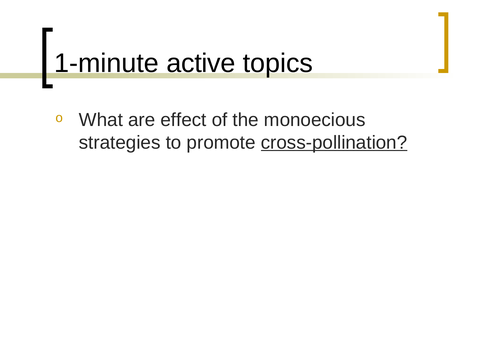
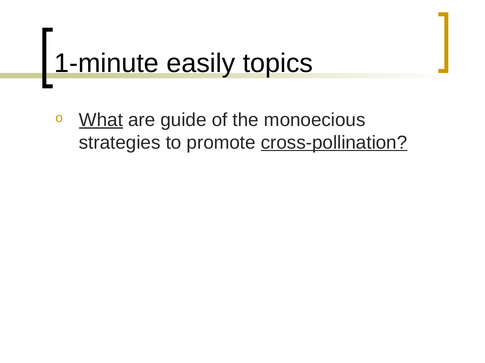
active: active -> easily
What underline: none -> present
effect: effect -> guide
